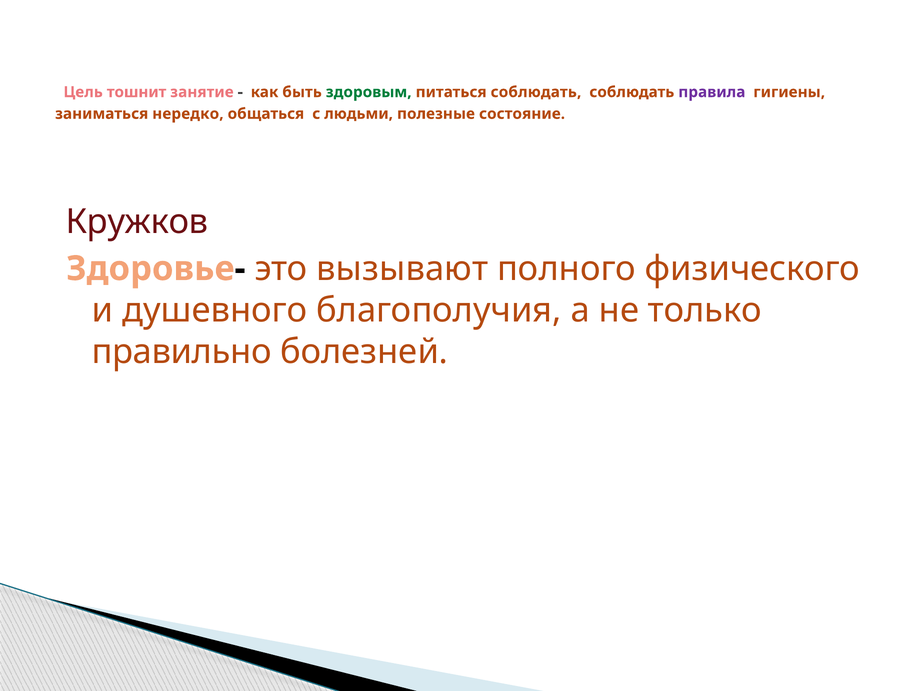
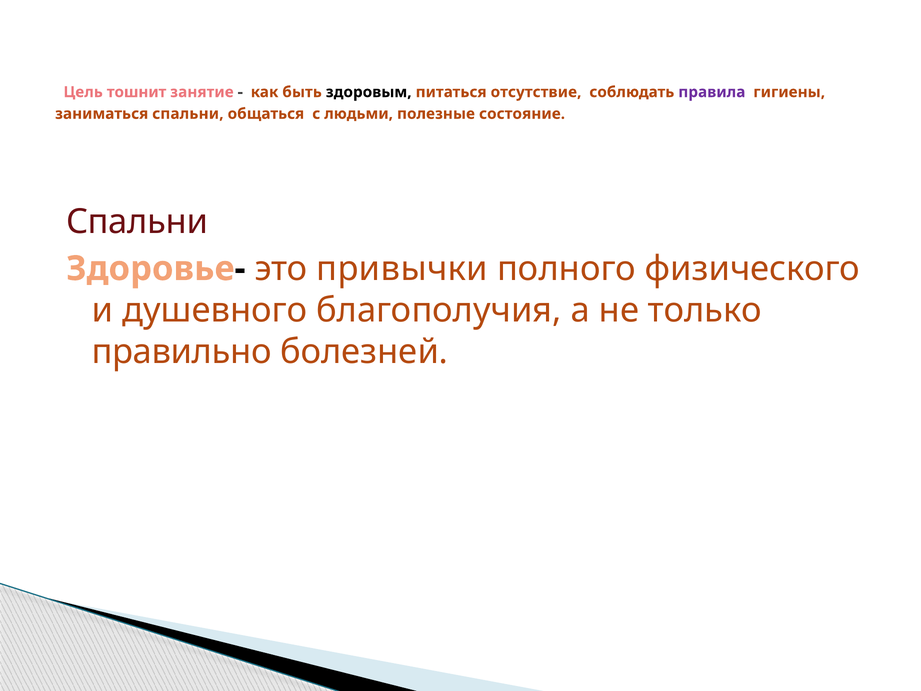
здоровым colour: green -> black
питаться соблюдать: соблюдать -> отсутствие
заниматься нередко: нередко -> спальни
Кружков at (137, 222): Кружков -> Спальни
вызывают: вызывают -> привычки
